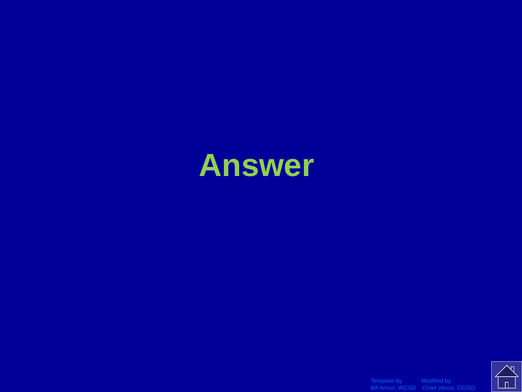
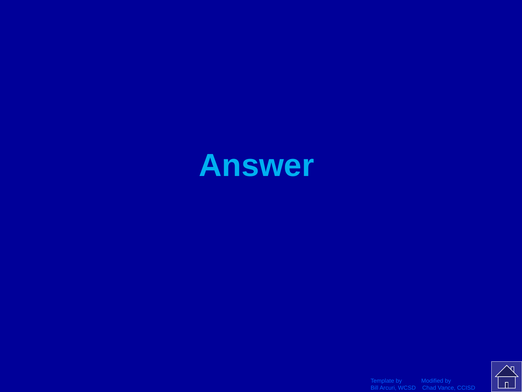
Answer colour: light green -> light blue
